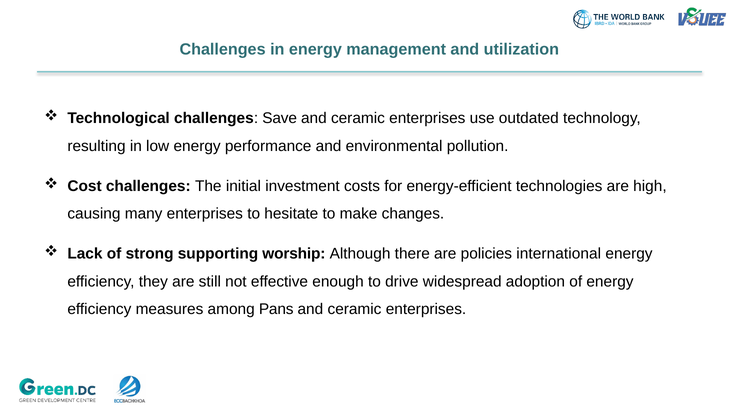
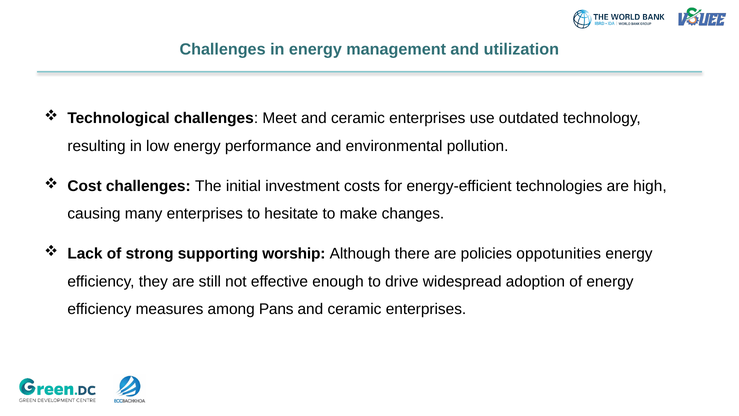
Save: Save -> Meet
international: international -> oppotunities
